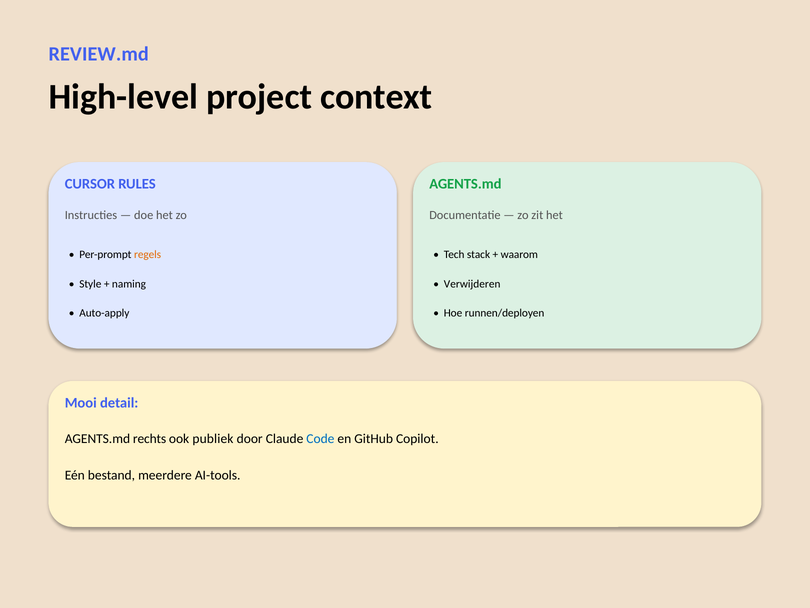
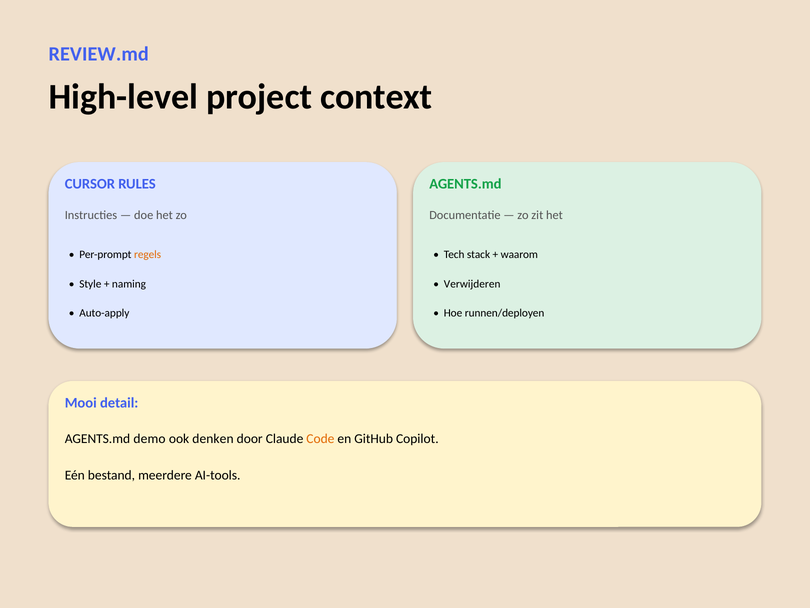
rechts: rechts -> demo
publiek: publiek -> denken
Code colour: blue -> orange
